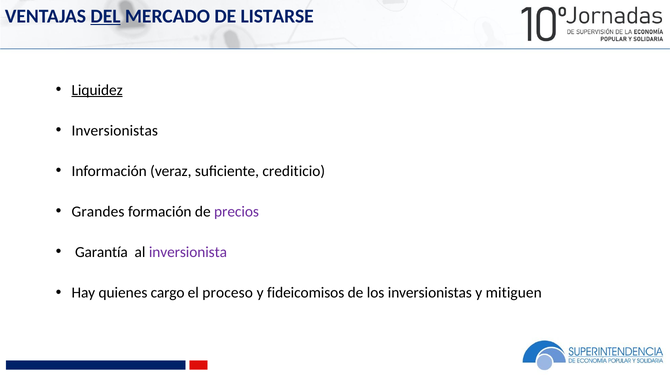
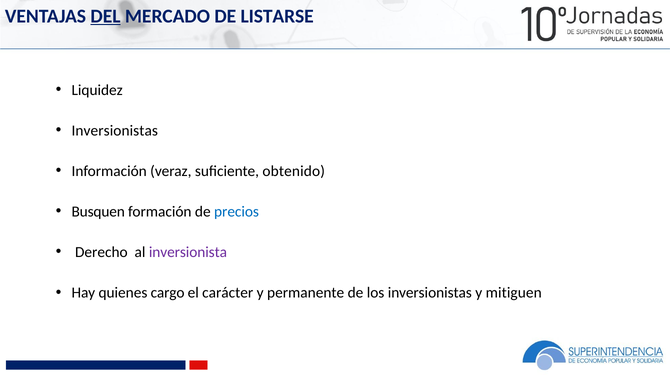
Liquidez underline: present -> none
crediticio: crediticio -> obtenido
Grandes: Grandes -> Busquen
precios colour: purple -> blue
Garantía: Garantía -> Derecho
proceso: proceso -> carácter
fideicomisos: fideicomisos -> permanente
